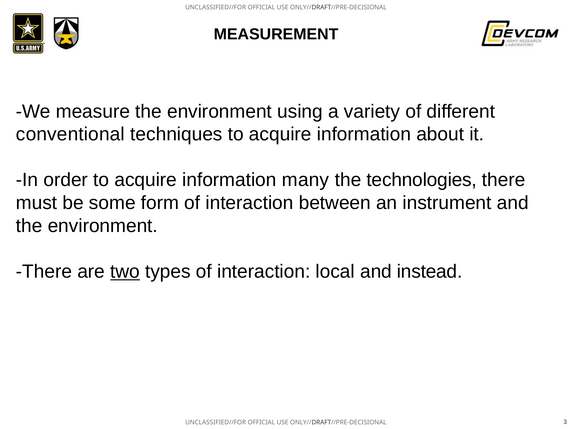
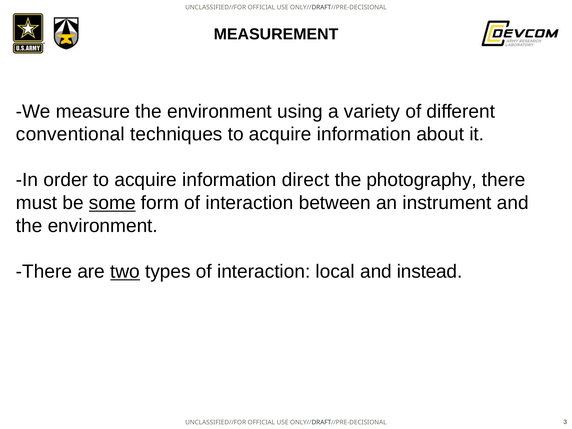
many: many -> direct
technologies: technologies -> photography
some underline: none -> present
